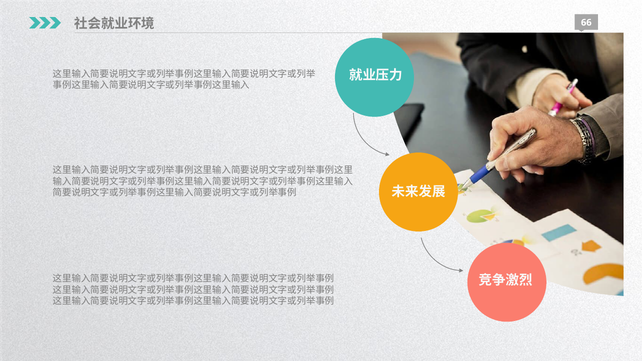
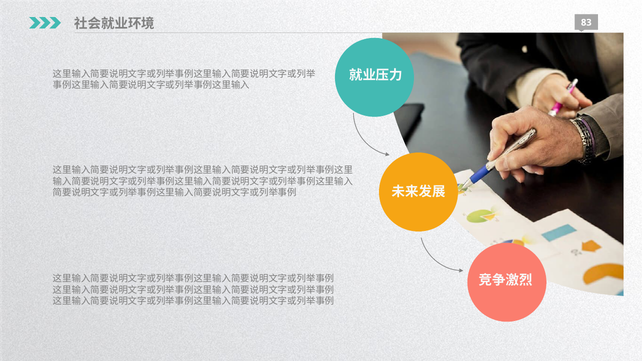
66: 66 -> 83
